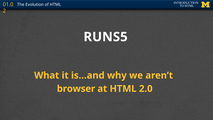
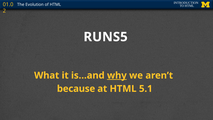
why underline: none -> present
browser: browser -> because
2.0: 2.0 -> 5.1
